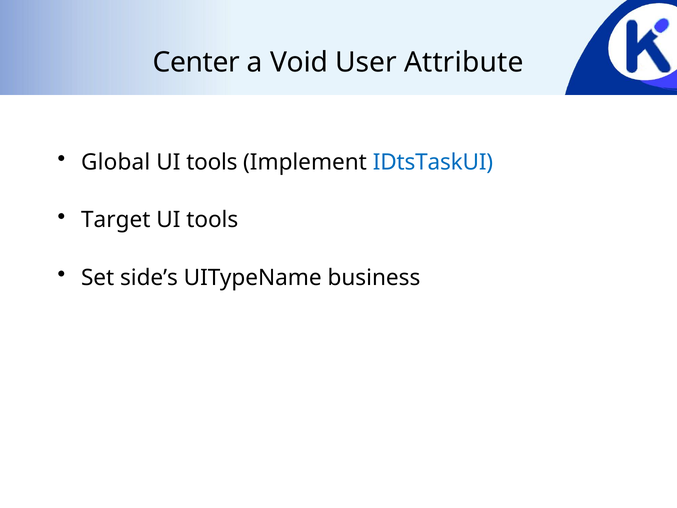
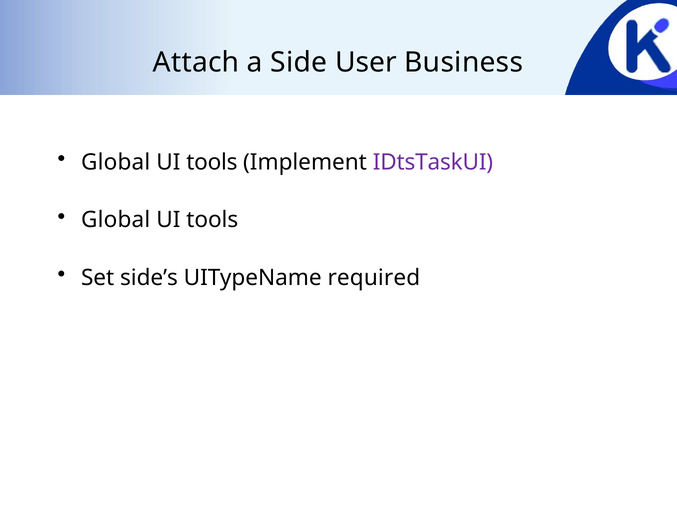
Center: Center -> Attach
Void: Void -> Side
Attribute: Attribute -> Business
IDtsTaskUI colour: blue -> purple
Target at (116, 220): Target -> Global
business: business -> required
